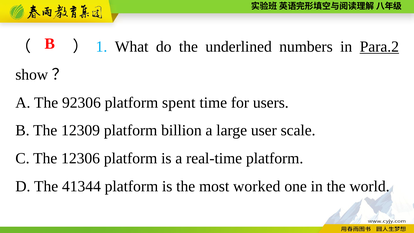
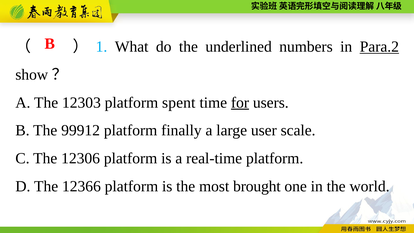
92306: 92306 -> 12303
for underline: none -> present
12309: 12309 -> 99912
billion: billion -> finally
41344: 41344 -> 12366
worked: worked -> brought
